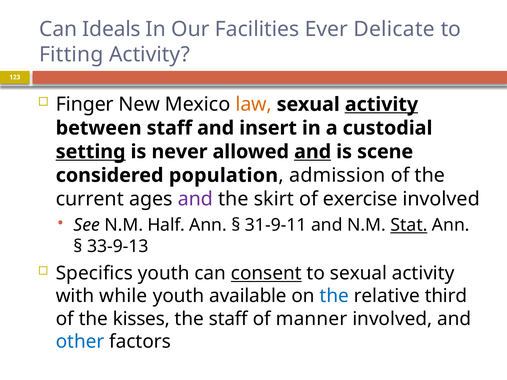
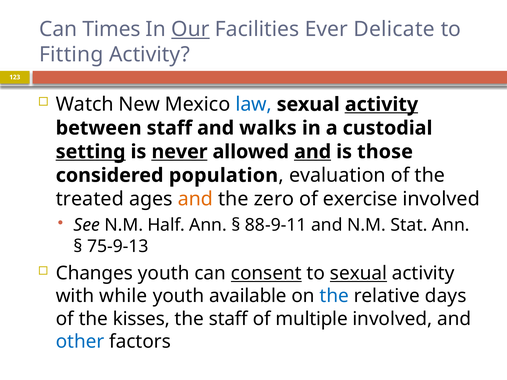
Ideals: Ideals -> Times
Our underline: none -> present
Finger: Finger -> Watch
law colour: orange -> blue
insert: insert -> walks
never underline: none -> present
scene: scene -> those
admission: admission -> evaluation
current: current -> treated
and at (195, 199) colour: purple -> orange
skirt: skirt -> zero
31-9-11: 31-9-11 -> 88-9-11
Stat underline: present -> none
33-9-13: 33-9-13 -> 75-9-13
Specifics: Specifics -> Changes
sexual at (358, 273) underline: none -> present
third: third -> days
manner: manner -> multiple
